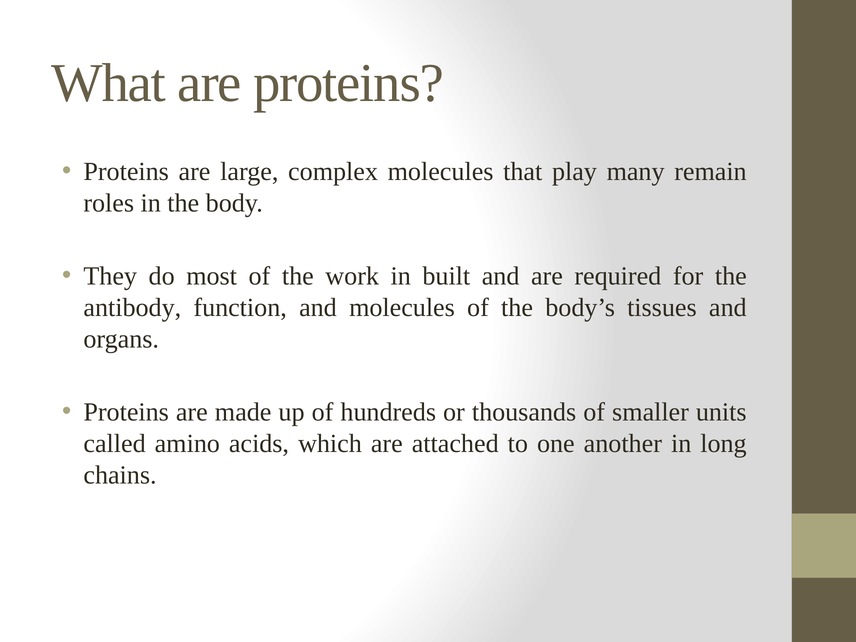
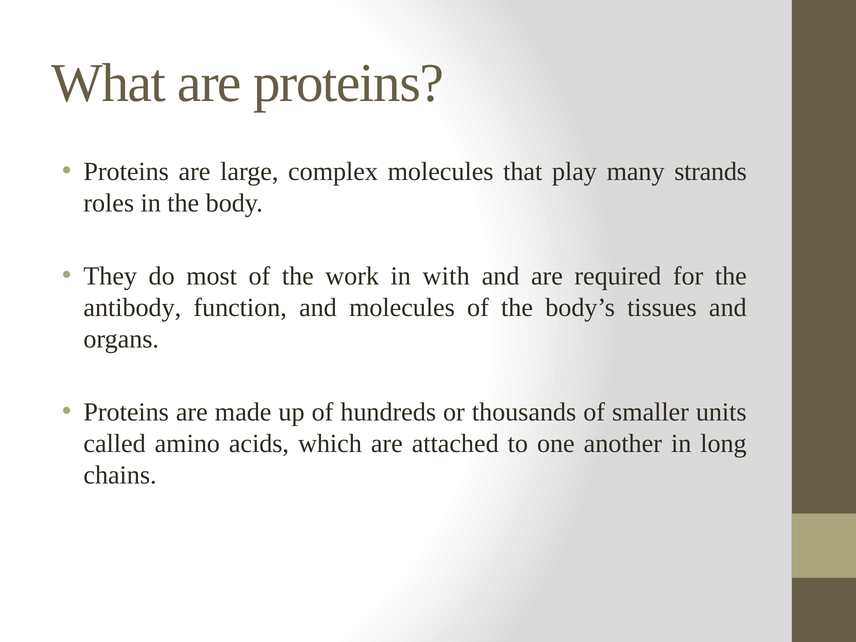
remain: remain -> strands
built: built -> with
